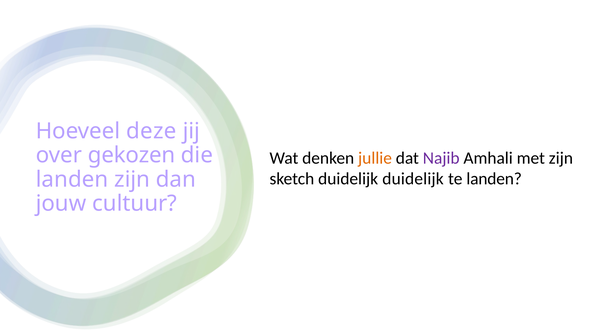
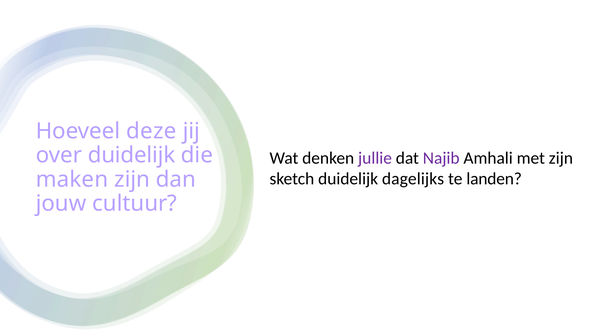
over gekozen: gekozen -> duidelijk
jullie colour: orange -> purple
duidelijk duidelijk: duidelijk -> dagelijks
landen at (72, 180): landen -> maken
